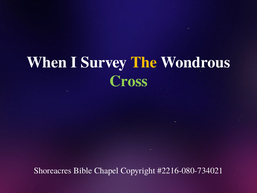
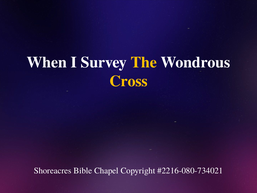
Cross colour: light green -> yellow
